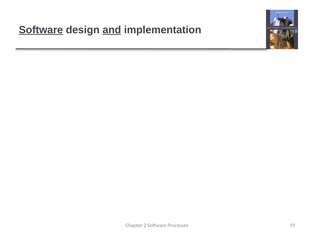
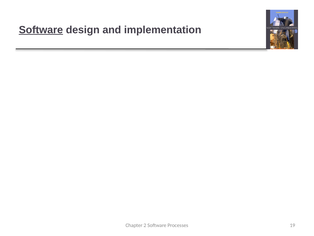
and at (112, 30) underline: present -> none
